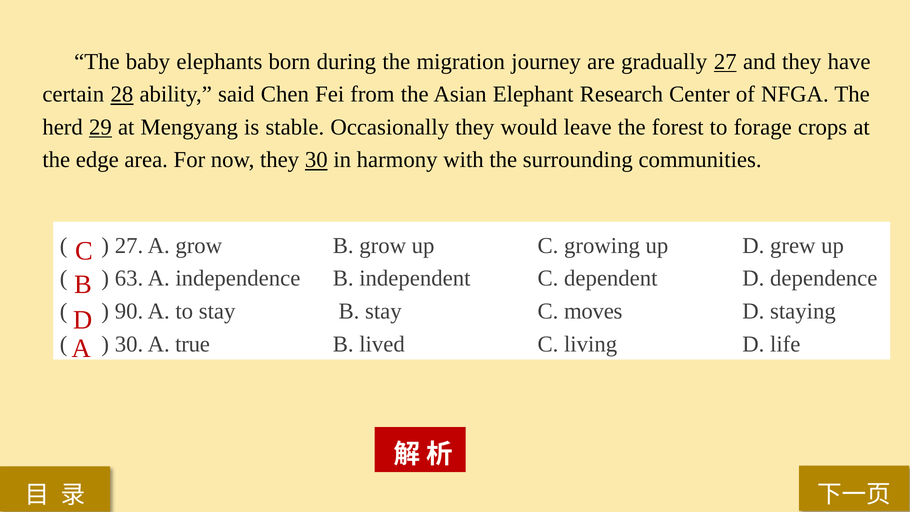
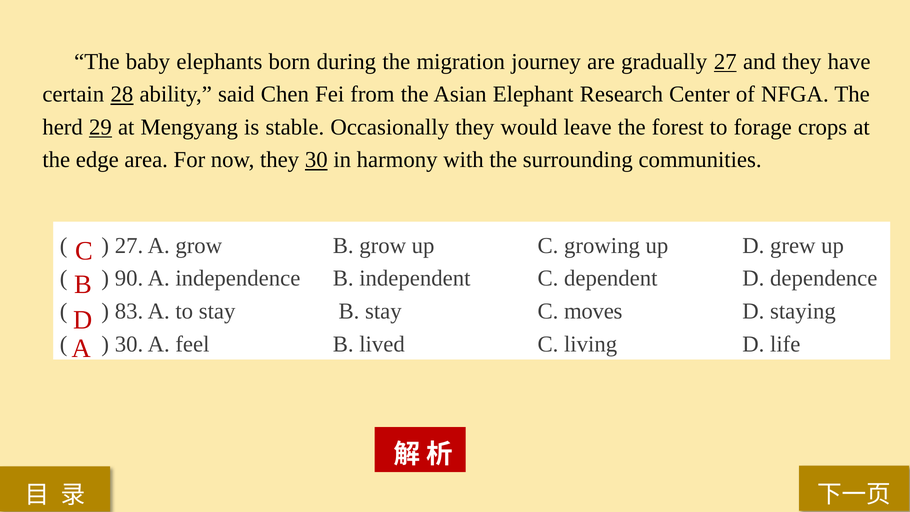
63: 63 -> 90
90: 90 -> 83
true: true -> feel
